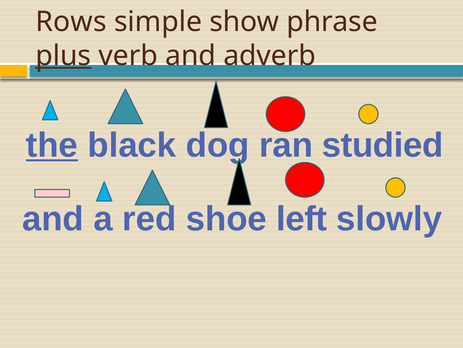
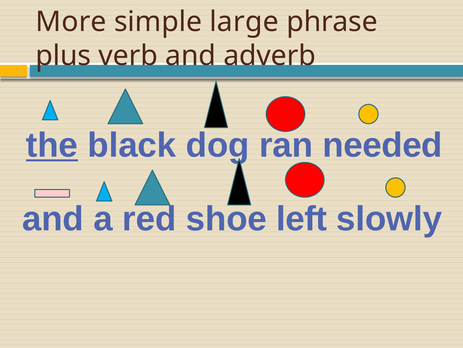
Rows: Rows -> More
show: show -> large
plus underline: present -> none
studied: studied -> needed
